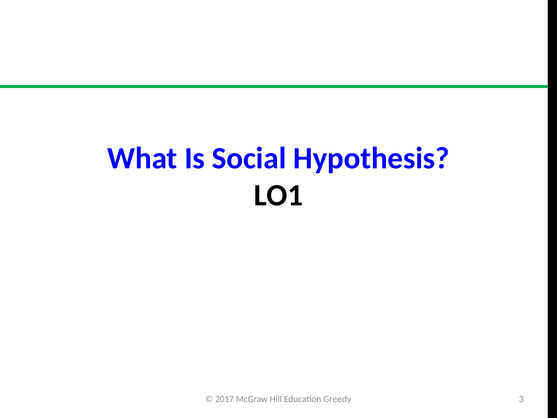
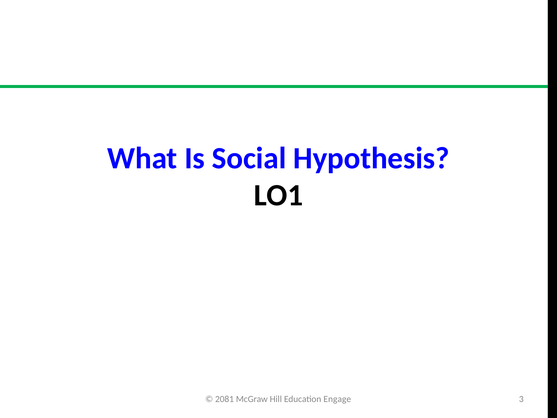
2017: 2017 -> 2081
Greedy: Greedy -> Engage
